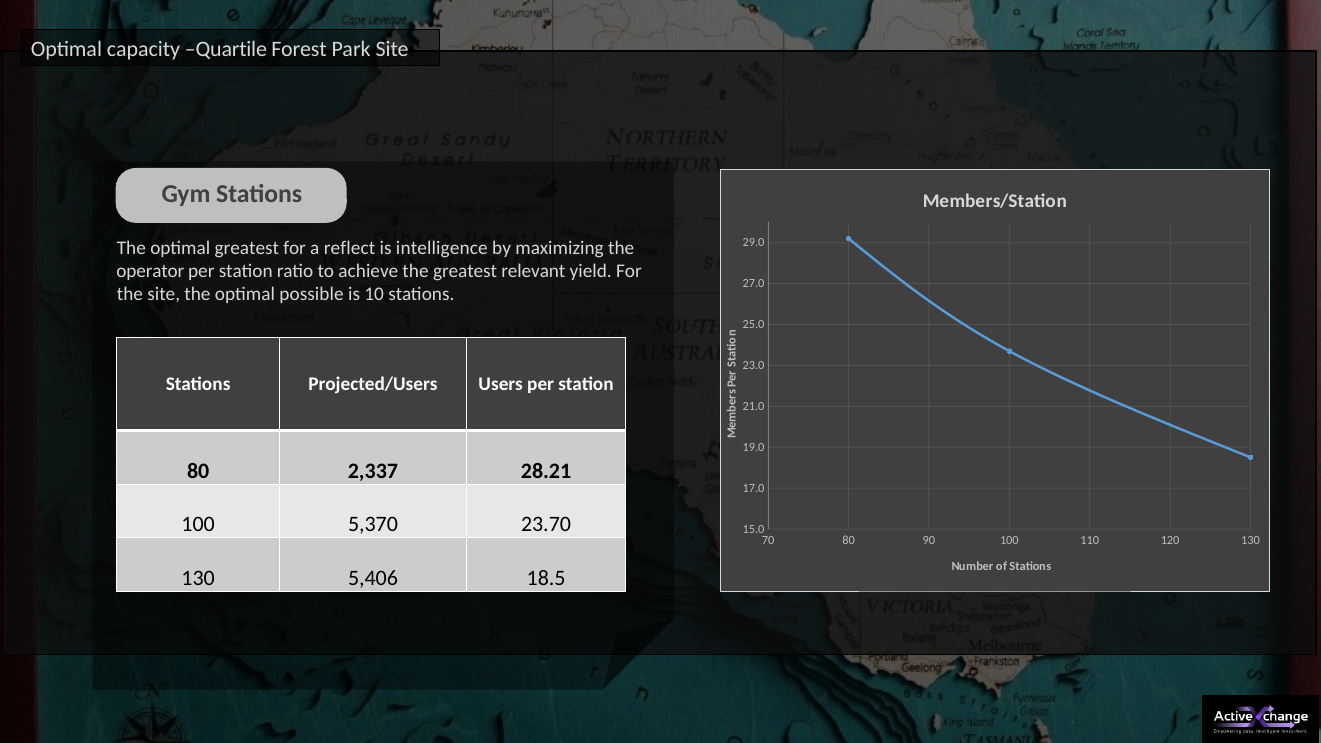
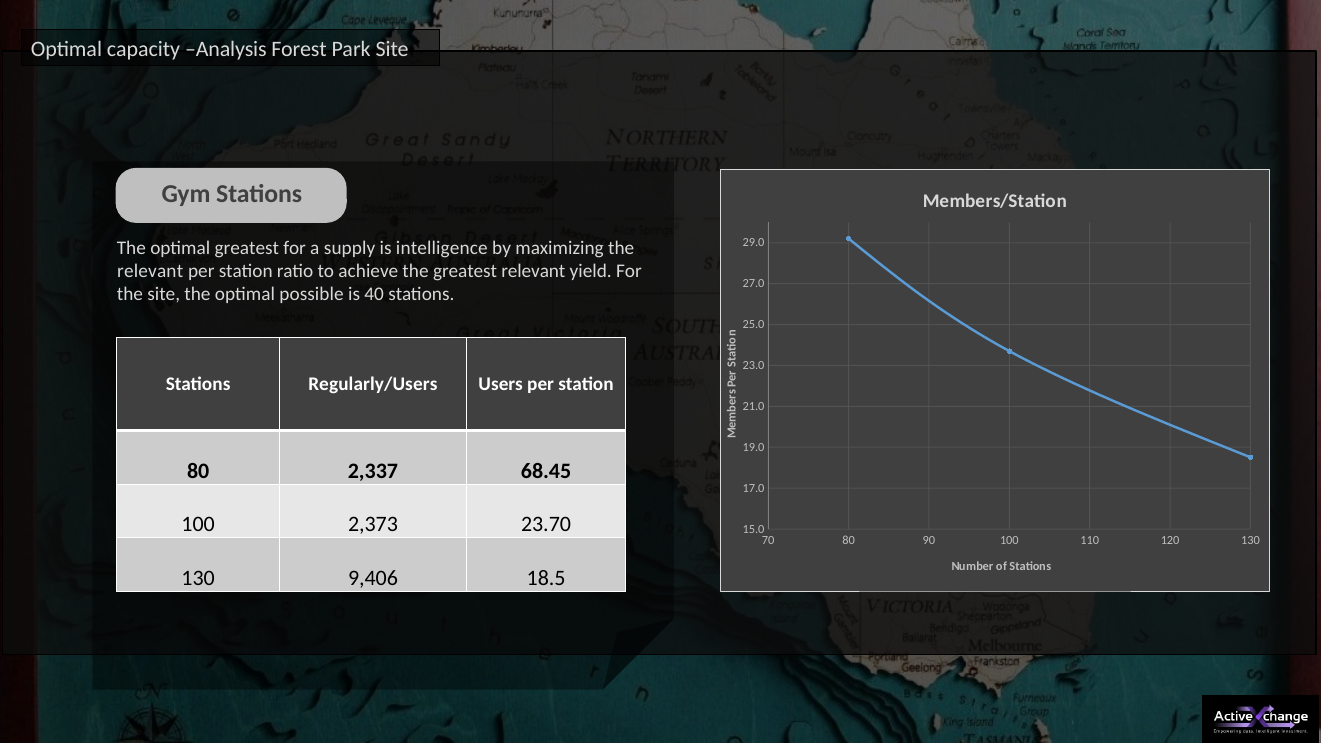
Quartile: Quartile -> Analysis
reflect: reflect -> supply
operator at (150, 271): operator -> relevant
10: 10 -> 40
Projected/Users: Projected/Users -> Regularly/Users
28.21: 28.21 -> 68.45
5,370: 5,370 -> 2,373
5,406: 5,406 -> 9,406
